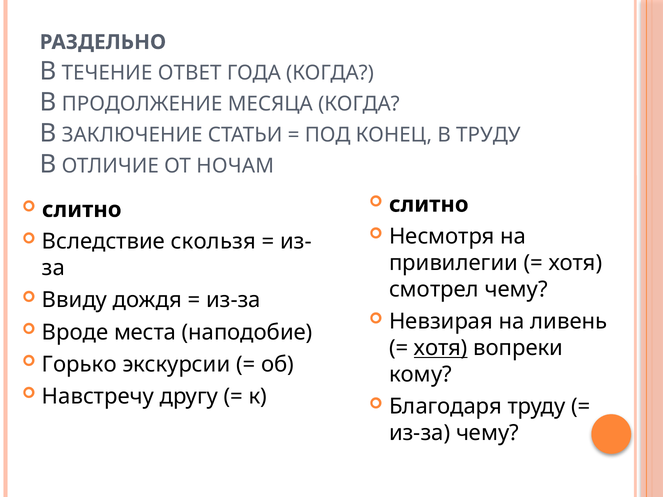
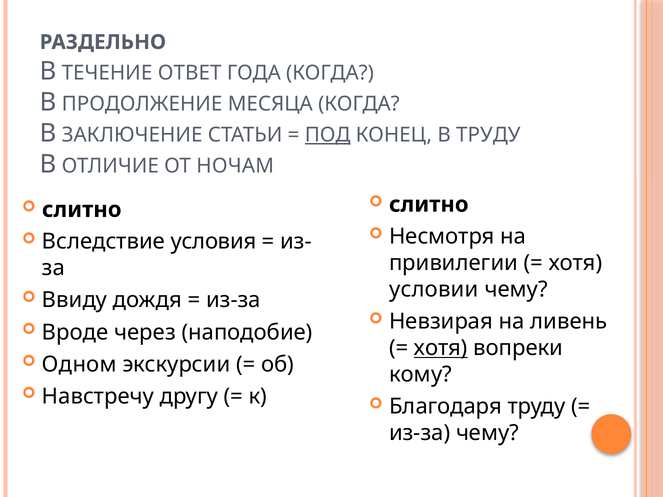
ПОД underline: none -> present
скользя: скользя -> условия
смотрел: смотрел -> условии
места: места -> через
Горько: Горько -> Одном
